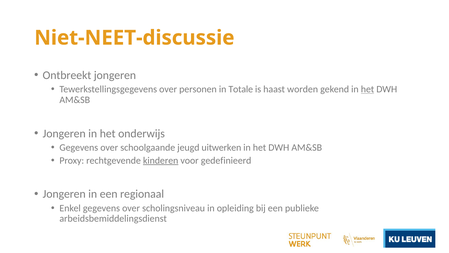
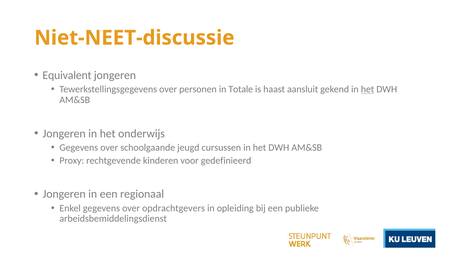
Ontbreekt: Ontbreekt -> Equivalent
worden: worden -> aansluit
uitwerken: uitwerken -> cursussen
kinderen underline: present -> none
scholingsniveau: scholingsniveau -> opdrachtgevers
